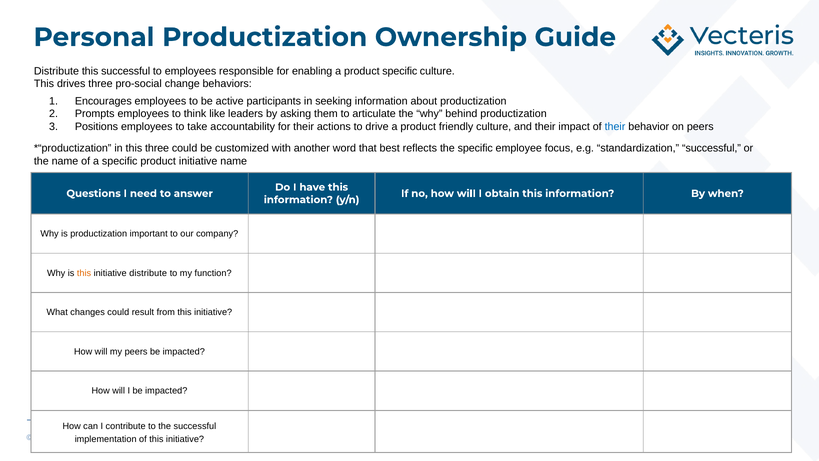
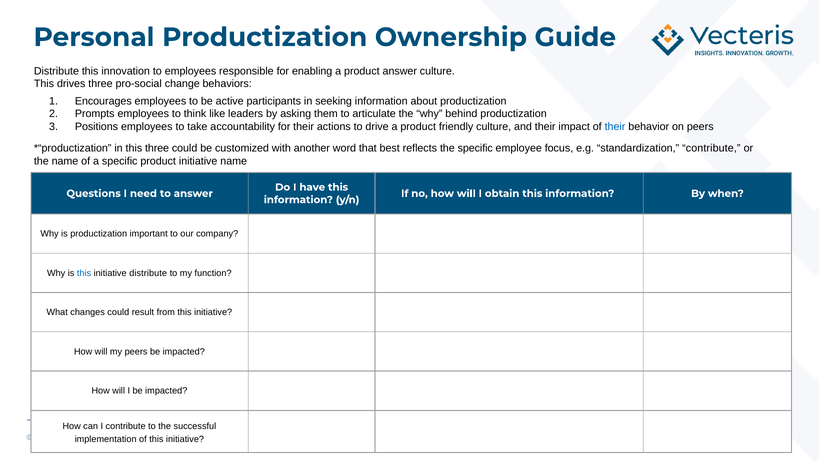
this successful: successful -> innovation
product specific: specific -> answer
standardization successful: successful -> contribute
this at (84, 273) colour: orange -> blue
